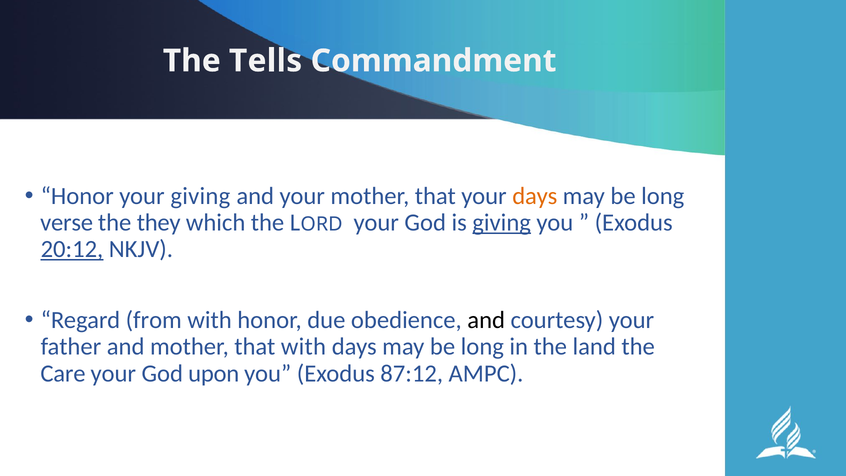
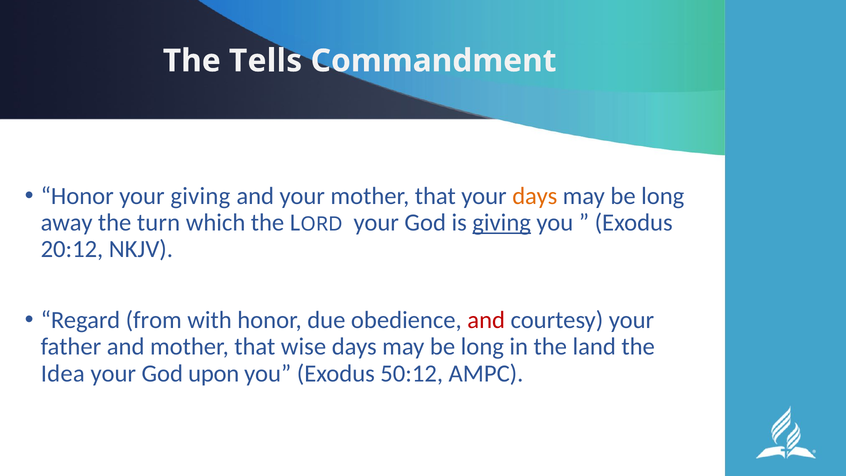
verse: verse -> away
they: they -> turn
20:12 underline: present -> none
and at (486, 320) colour: black -> red
that with: with -> wise
Care: Care -> Idea
87:12: 87:12 -> 50:12
